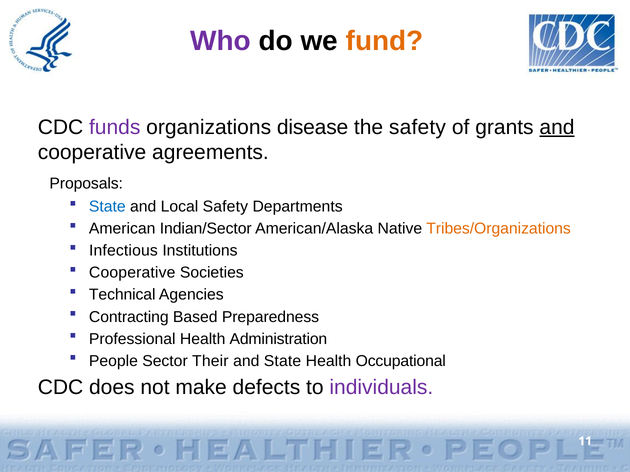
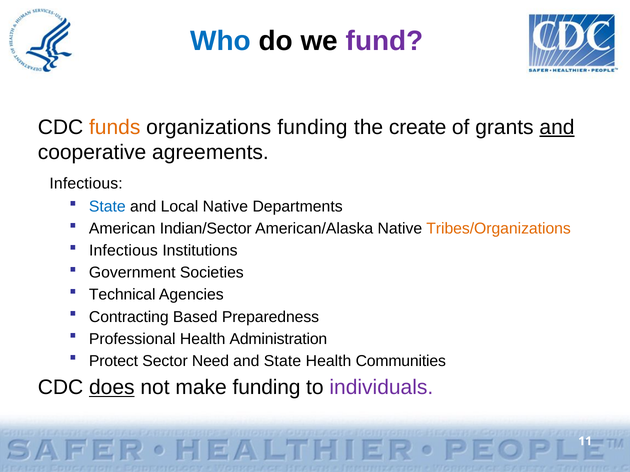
Who colour: purple -> blue
fund colour: orange -> purple
funds colour: purple -> orange
organizations disease: disease -> funding
the safety: safety -> create
Proposals at (86, 184): Proposals -> Infectious
Local Safety: Safety -> Native
Cooperative at (132, 273): Cooperative -> Government
People: People -> Protect
Their: Their -> Need
Occupational: Occupational -> Communities
does underline: none -> present
make defects: defects -> funding
